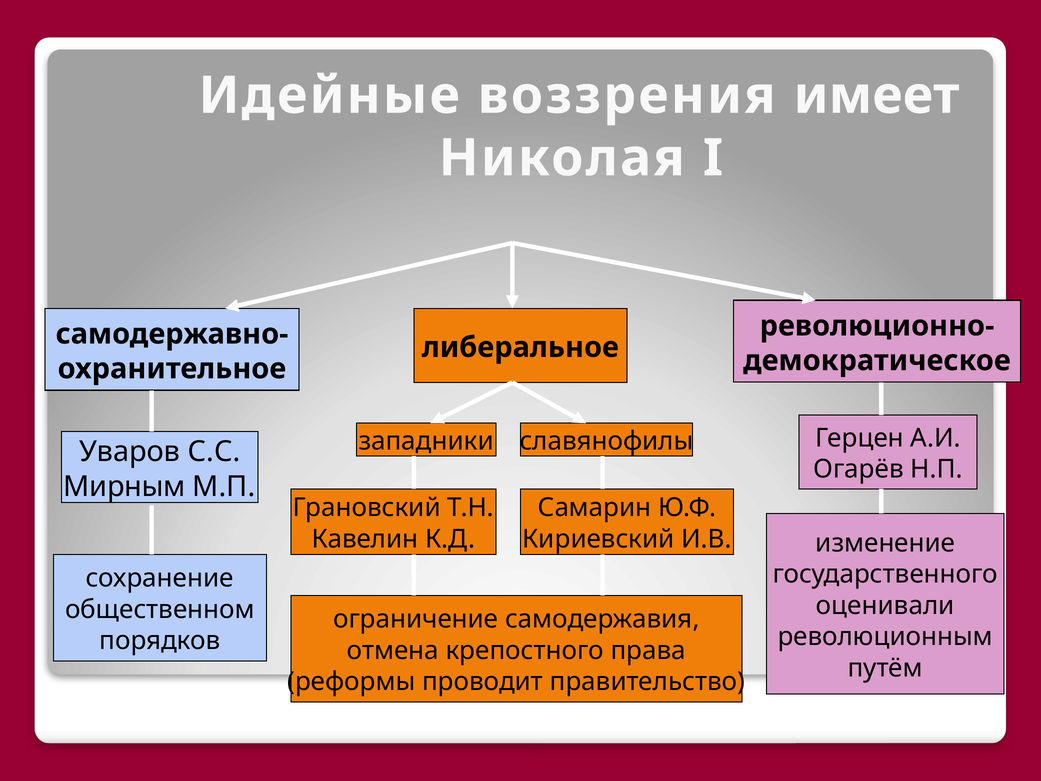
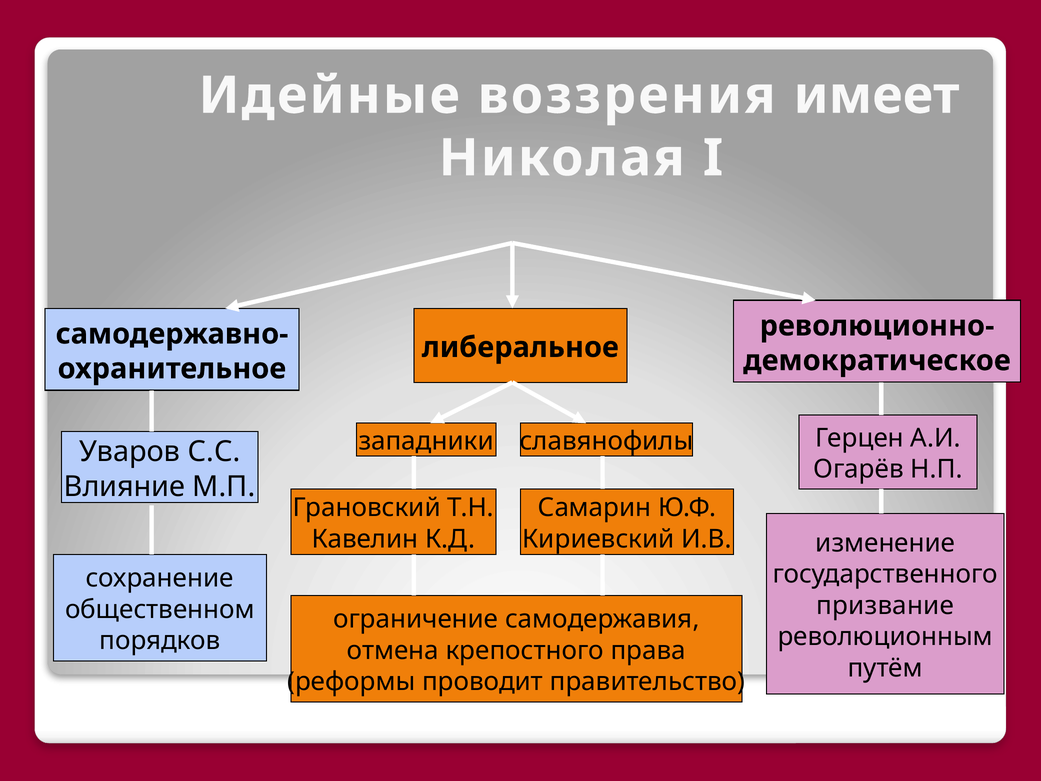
Мирным: Мирным -> Влияние
оценивали: оценивали -> призвание
